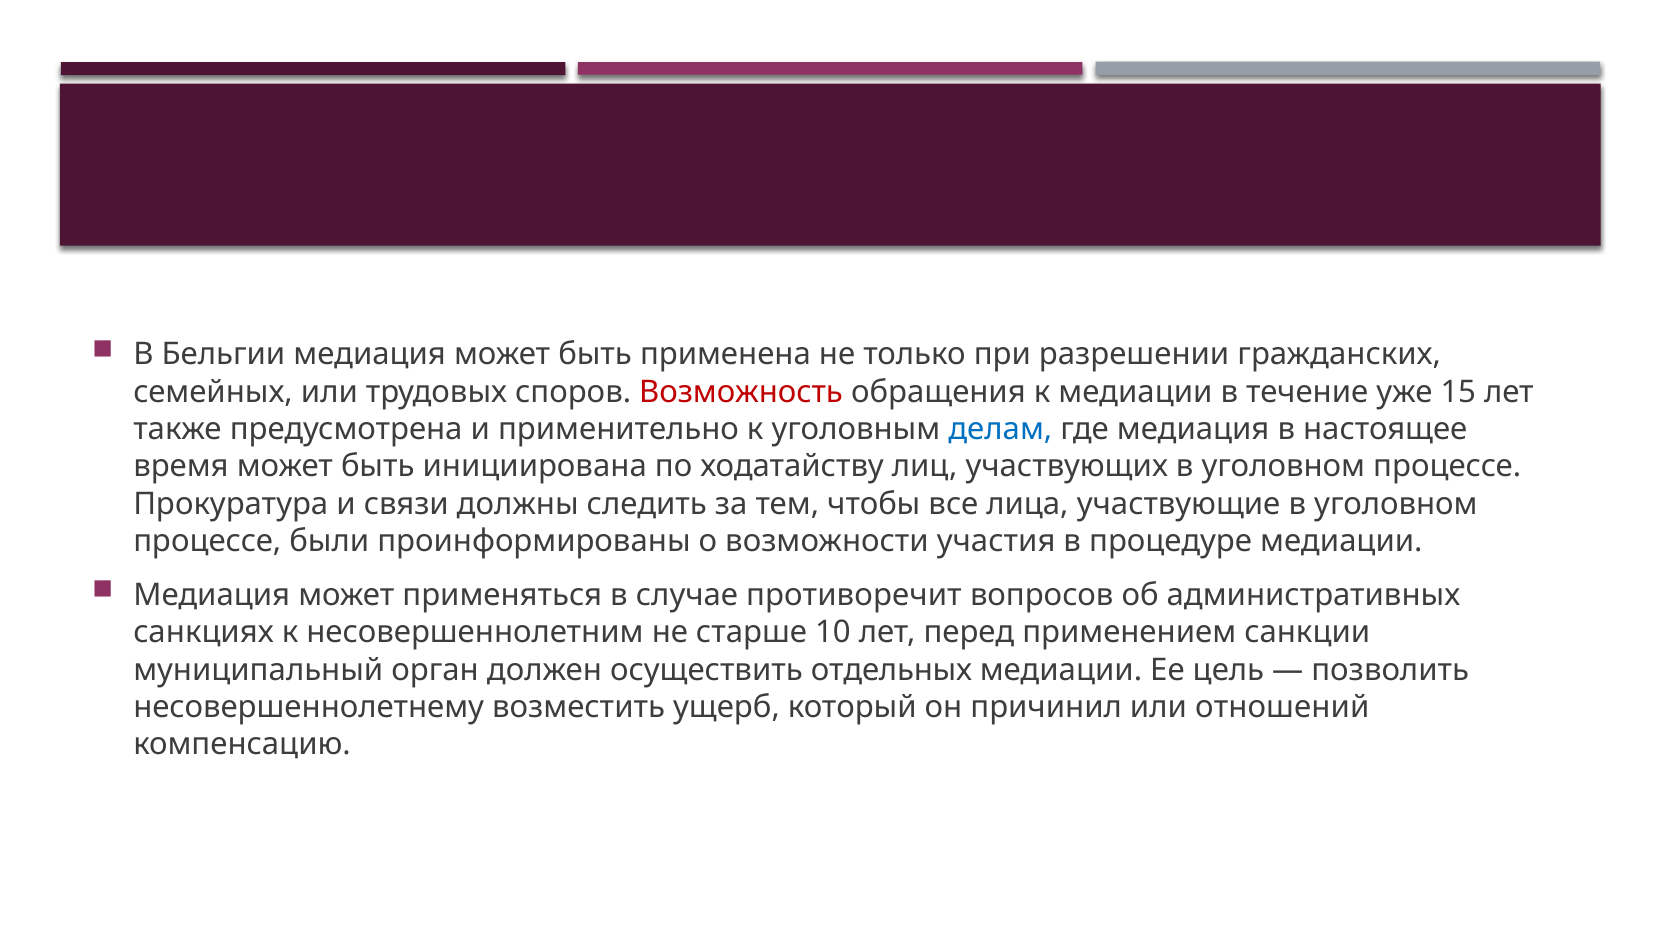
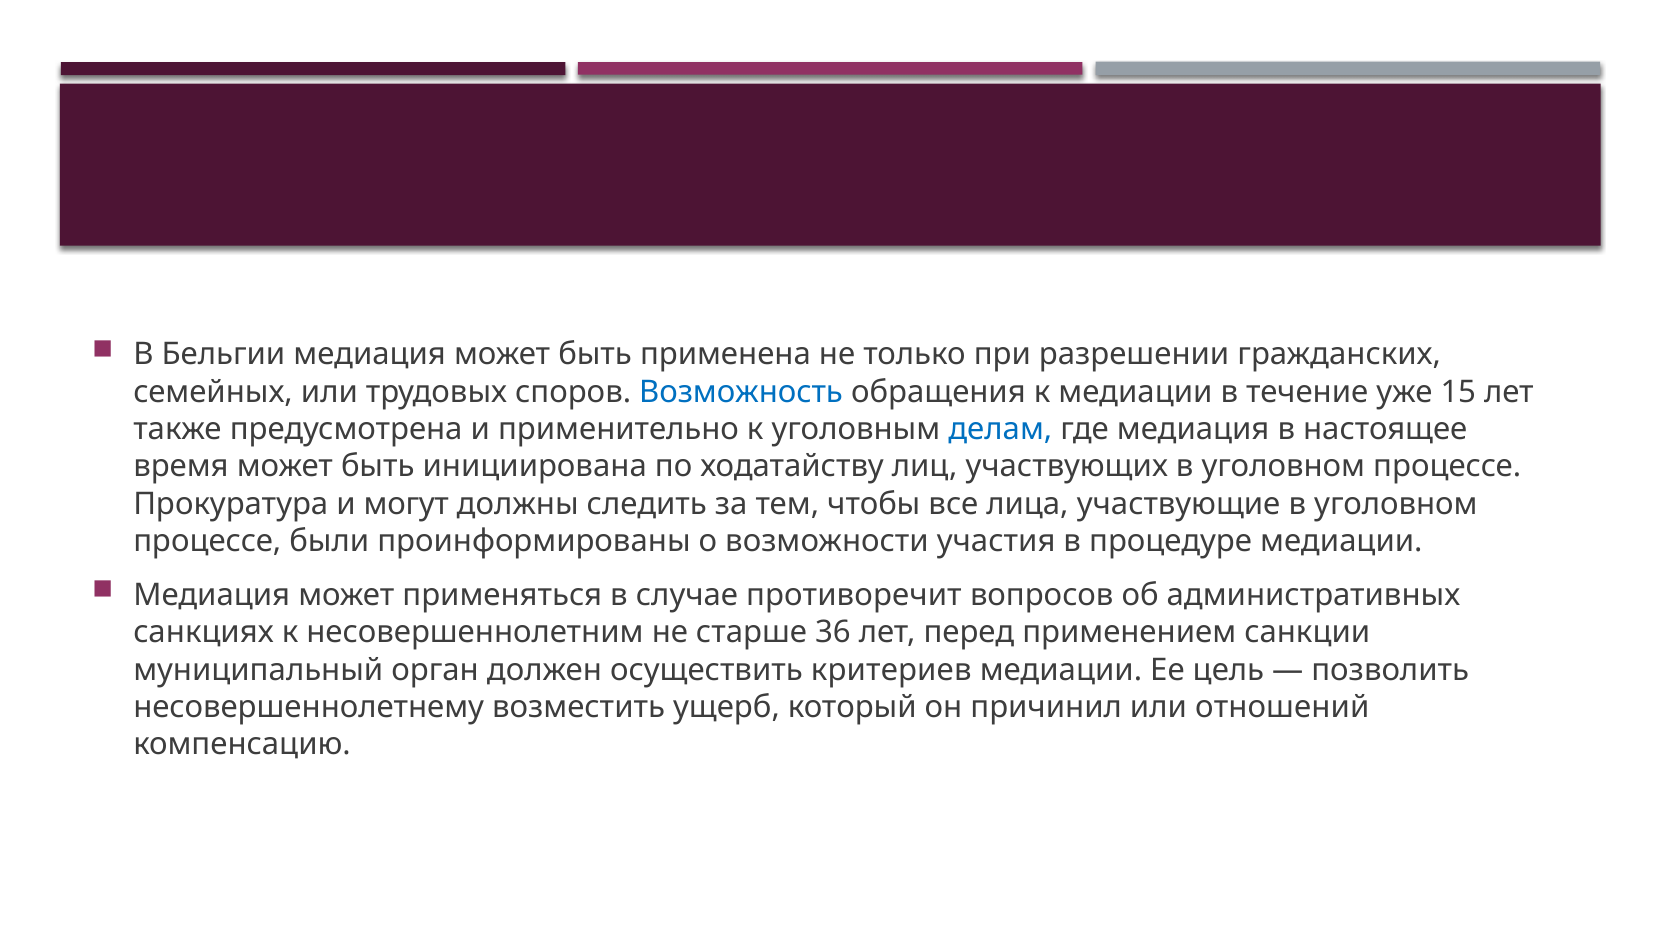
Возможность colour: red -> blue
связи: связи -> могут
10: 10 -> 36
отдельных: отдельных -> критериев
